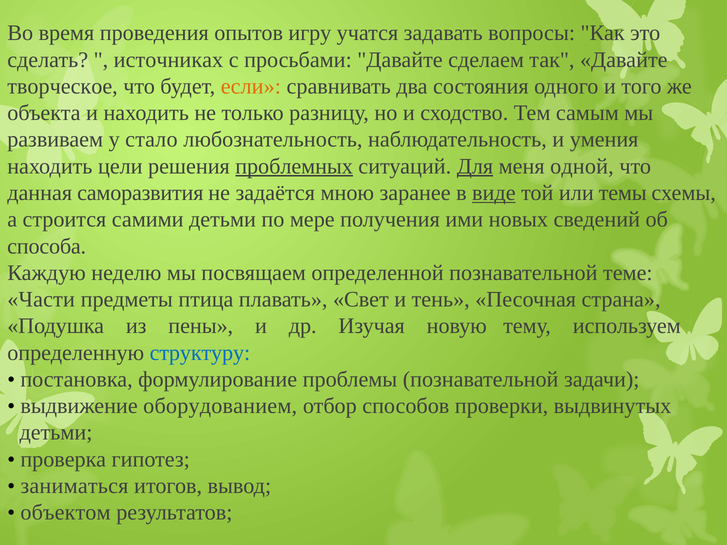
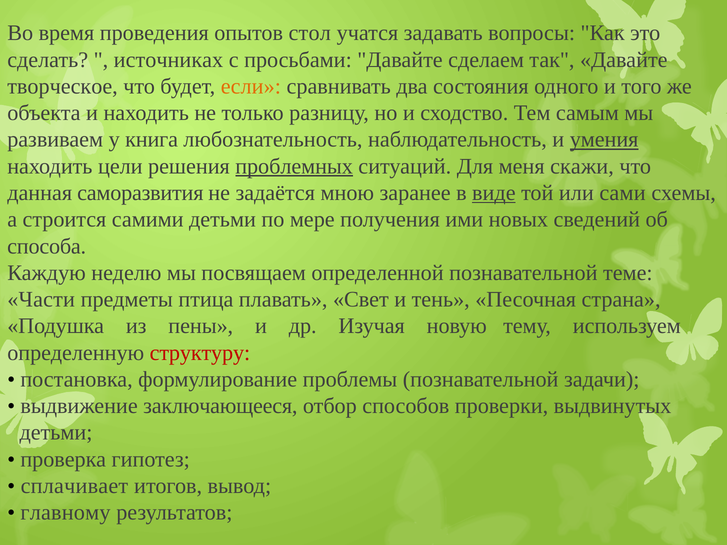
игру: игру -> стол
стало: стало -> книга
умения underline: none -> present
Для underline: present -> none
одной: одной -> скажи
темы: темы -> сами
структуру colour: blue -> red
оборудованием: оборудованием -> заключающееся
заниматься: заниматься -> сплачивает
объектом: объектом -> главному
